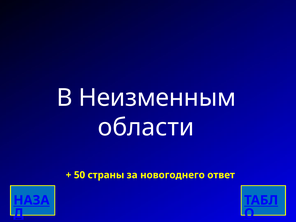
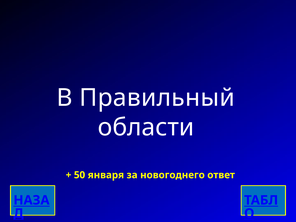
Неизменным: Неизменным -> Правильный
страны: страны -> января
